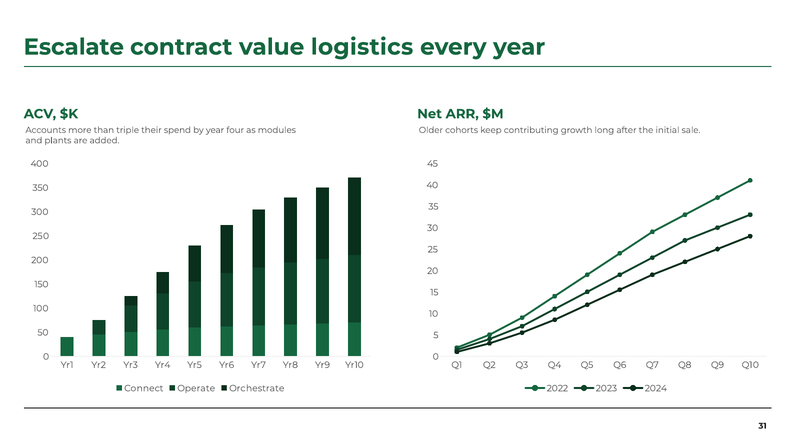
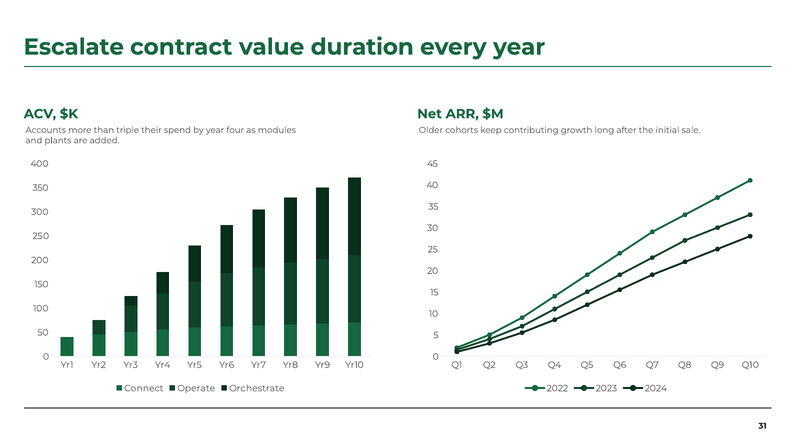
logistics: logistics -> duration
